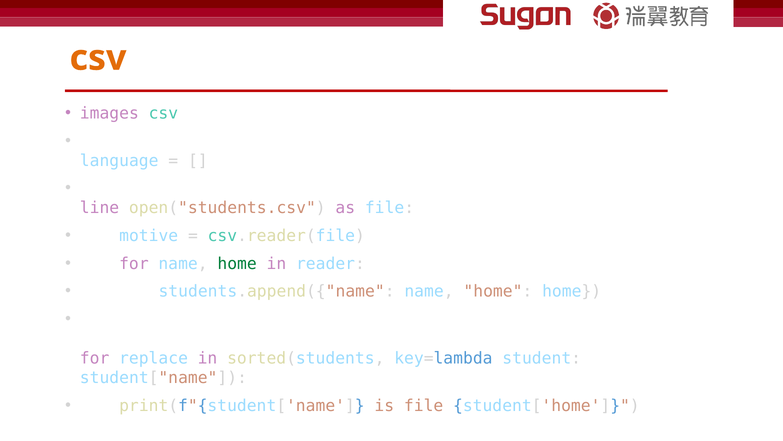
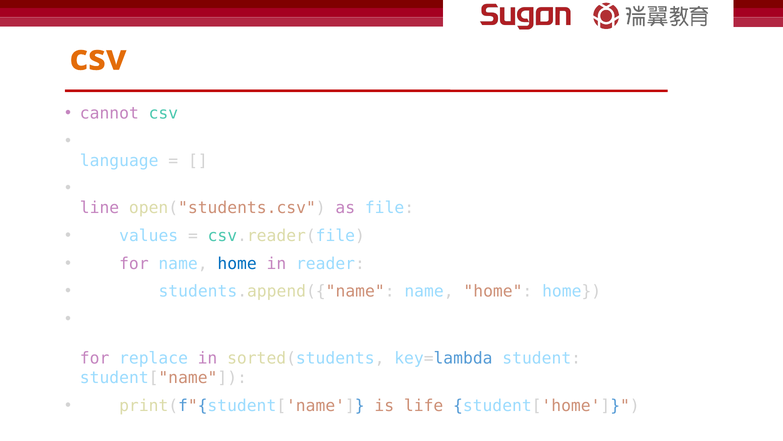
images: images -> cannot
motive: motive -> values
home at (237, 263) colour: green -> blue
is file: file -> life
